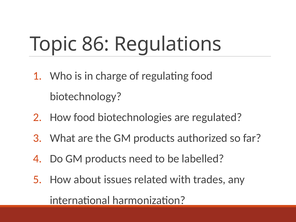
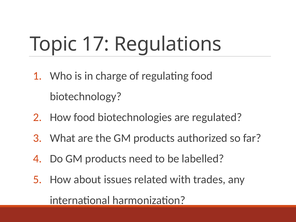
86: 86 -> 17
